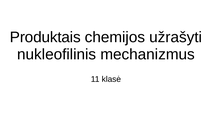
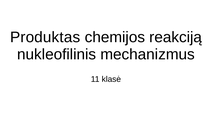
Produktais: Produktais -> Produktas
užrašyti: užrašyti -> reakciją
